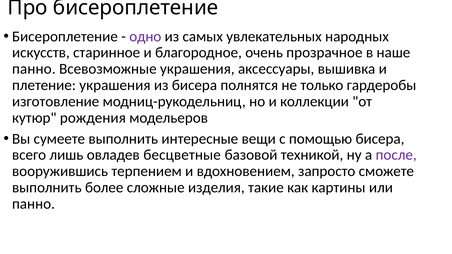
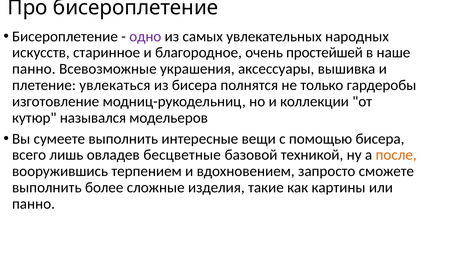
прозрачное: прозрачное -> простейшей
плетение украшения: украшения -> увлекаться
рождения: рождения -> назывался
после colour: purple -> orange
